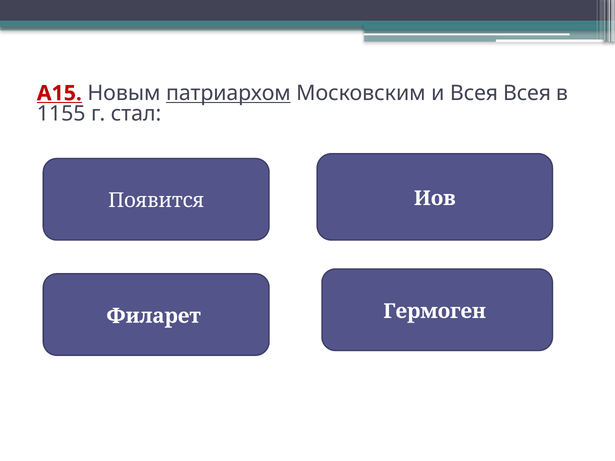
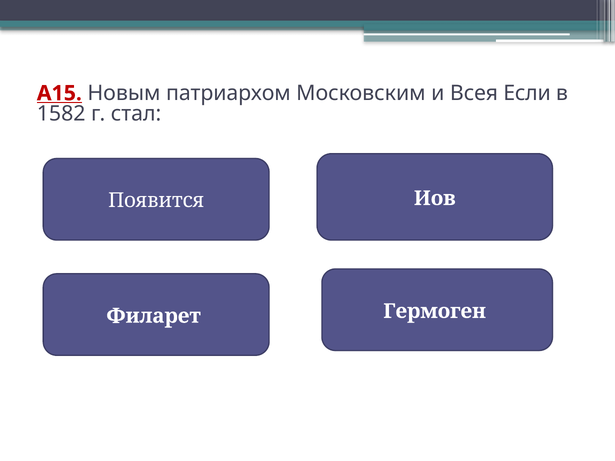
патриархом underline: present -> none
Всея Всея: Всея -> Если
1155: 1155 -> 1582
